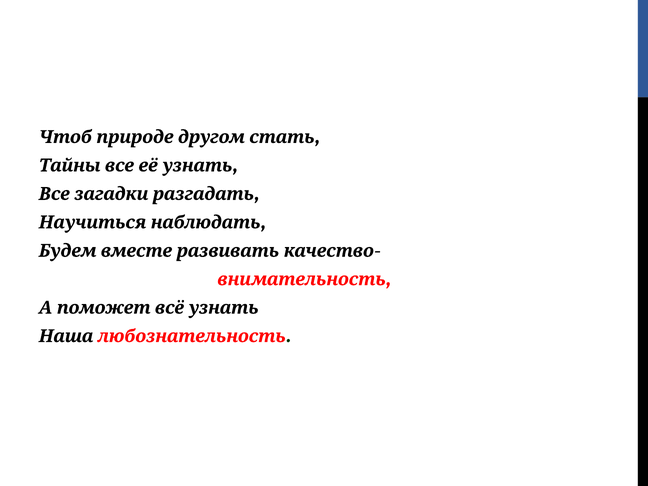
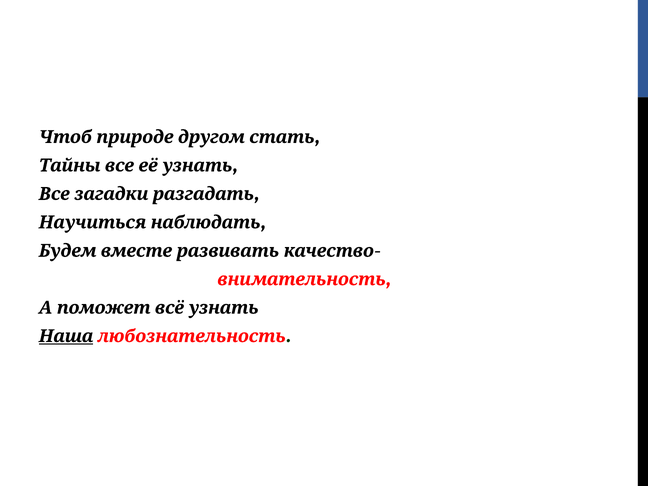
Наша underline: none -> present
